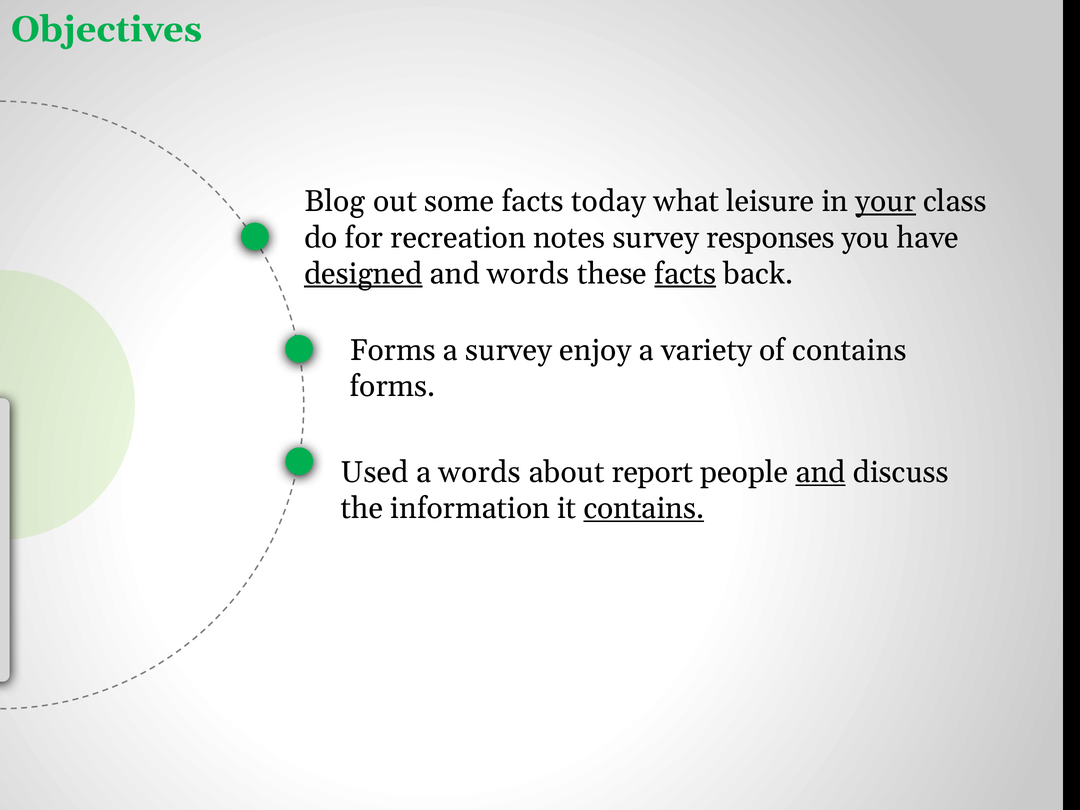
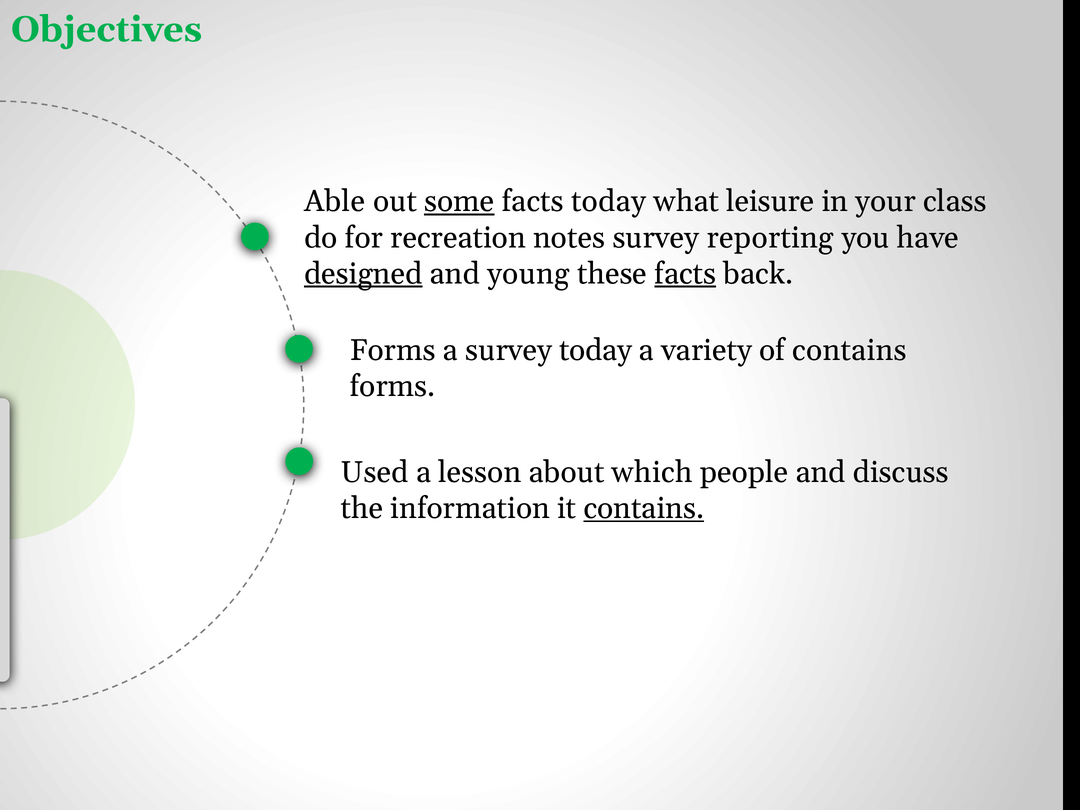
Blog: Blog -> Able
some underline: none -> present
your underline: present -> none
responses: responses -> reporting
and words: words -> young
survey enjoy: enjoy -> today
a words: words -> lesson
report: report -> which
and at (821, 472) underline: present -> none
